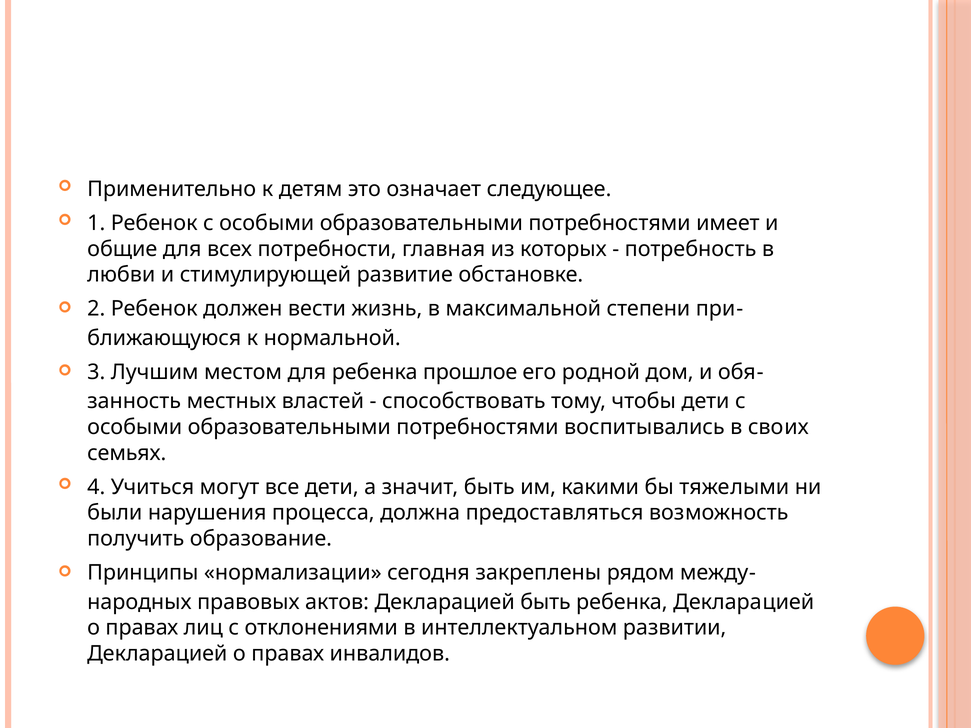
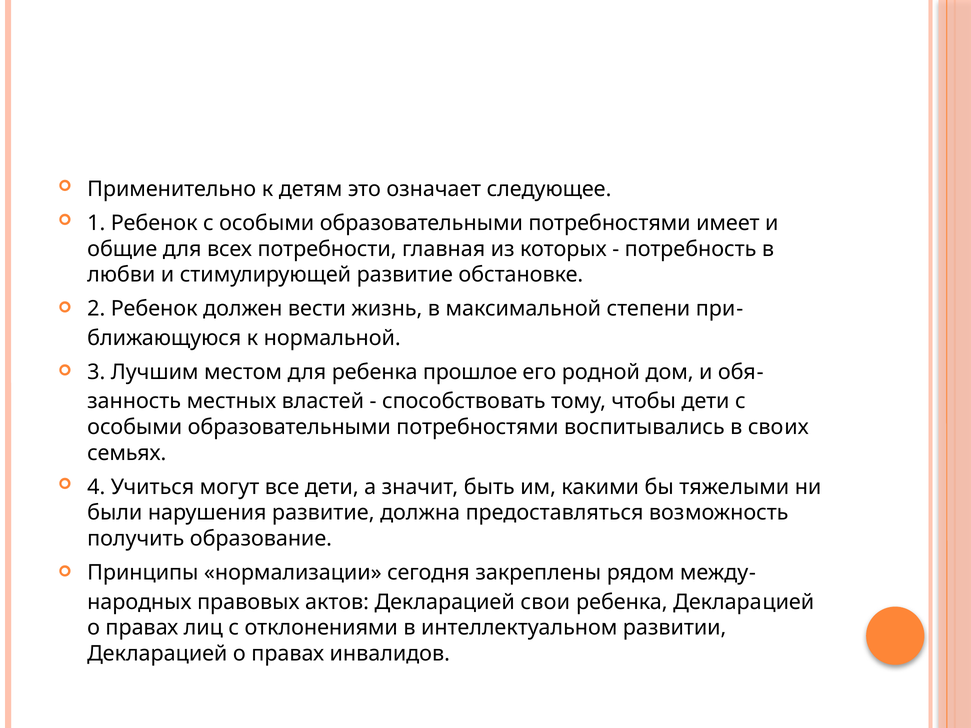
нарушения процесса: процесса -> развитие
Декларацией быть: быть -> свои
